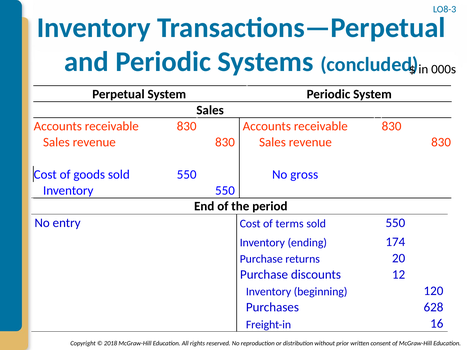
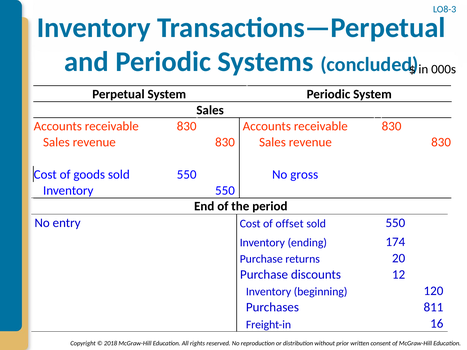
terms: terms -> offset
628: 628 -> 811
